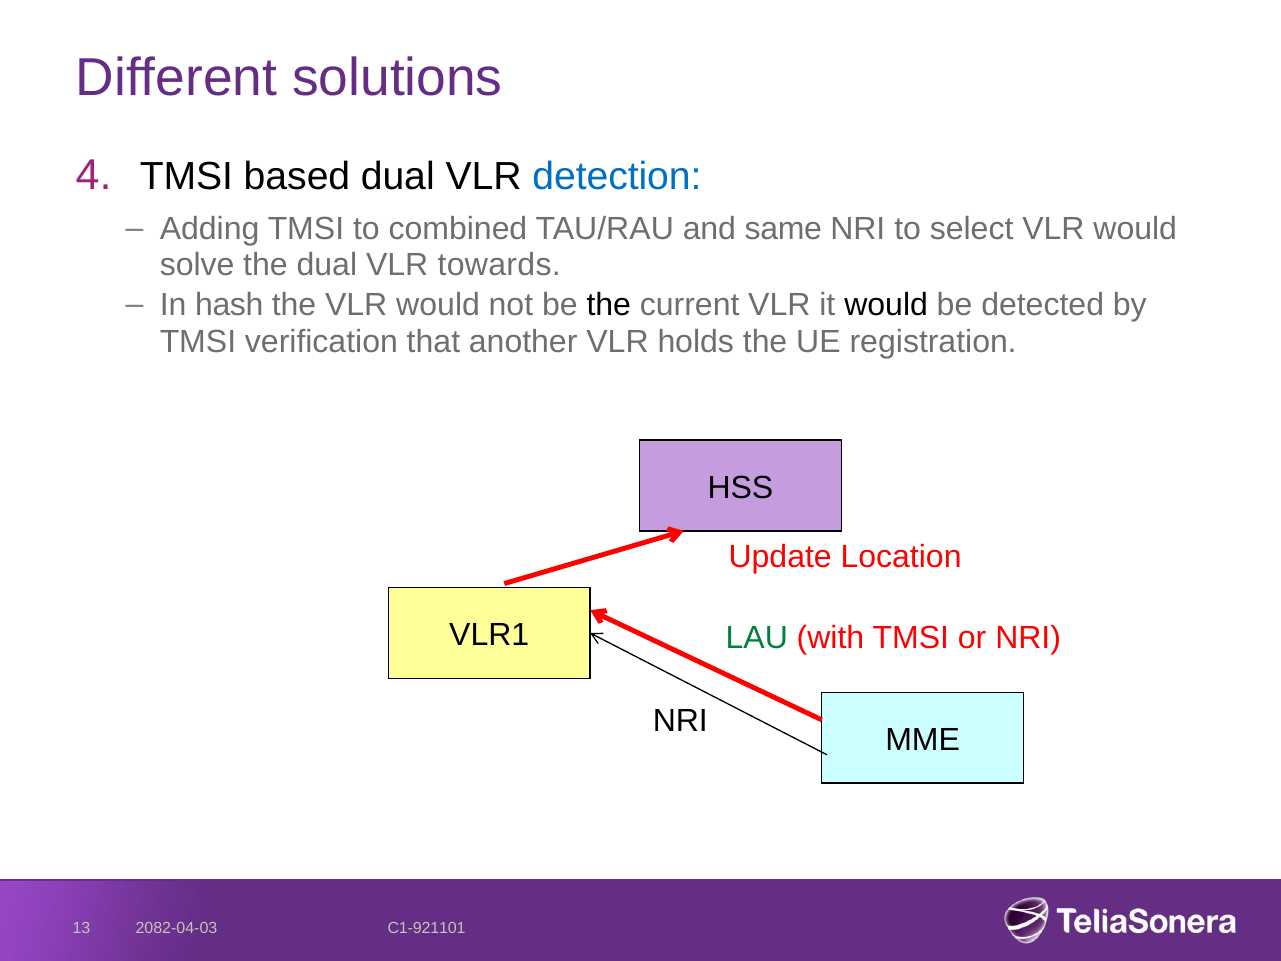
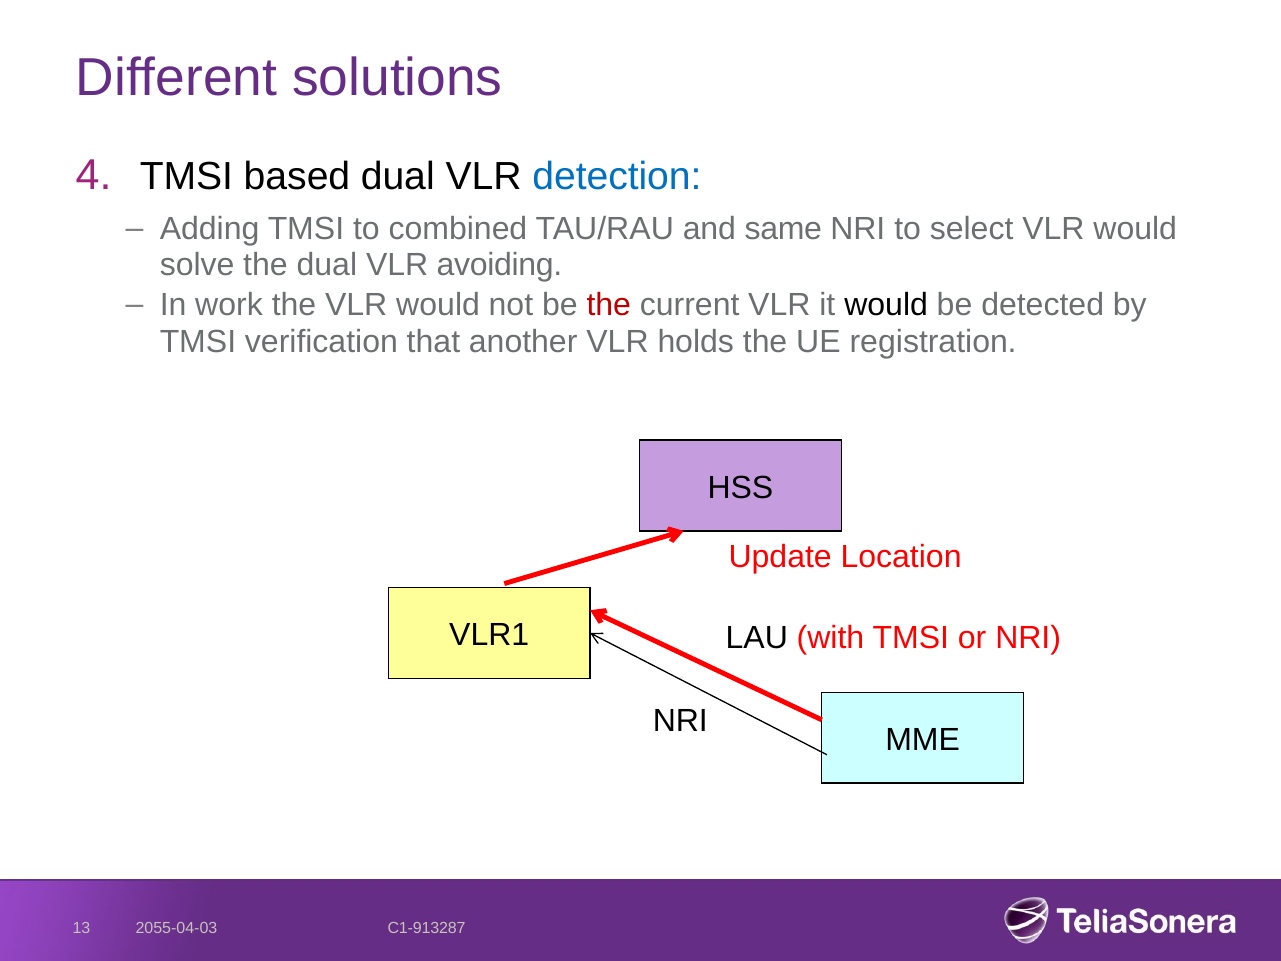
towards: towards -> avoiding
hash: hash -> work
the at (609, 305) colour: black -> red
LAU colour: green -> black
2082-04-03: 2082-04-03 -> 2055-04-03
C1-921101: C1-921101 -> C1-913287
